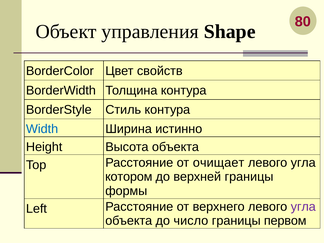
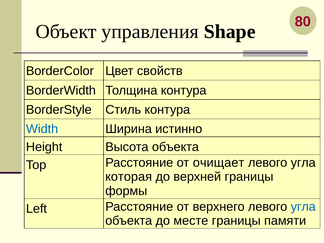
котором: котором -> которая
угла at (303, 207) colour: purple -> blue
число: число -> месте
первом: первом -> памяти
